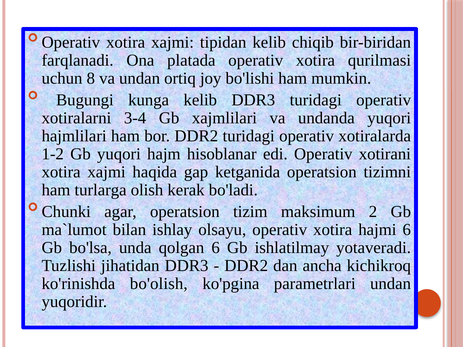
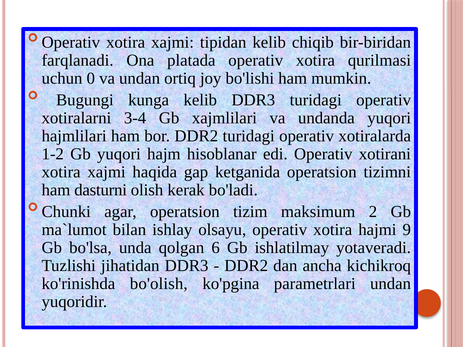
8: 8 -> 0
turlarga: turlarga -> dasturni
hajmi 6: 6 -> 9
